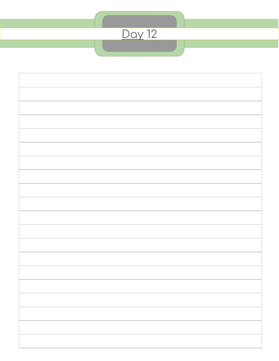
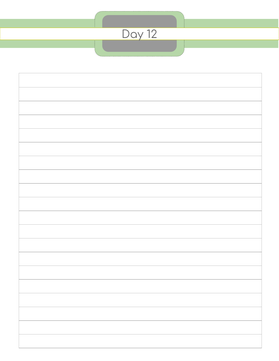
Day underline: present -> none
